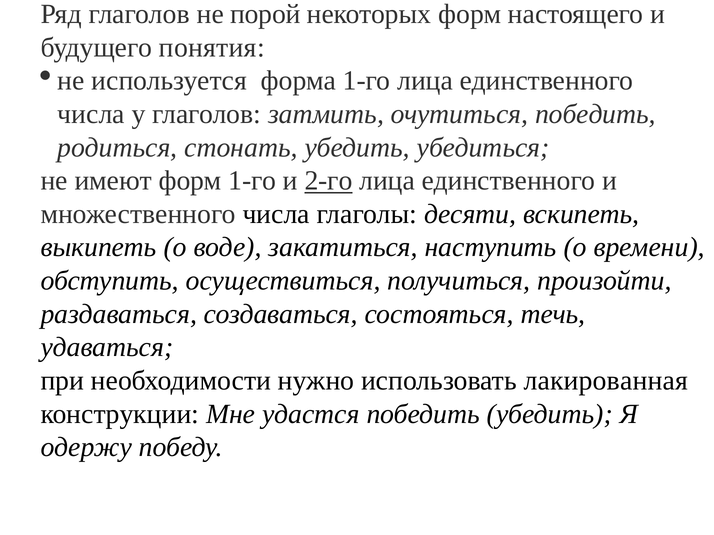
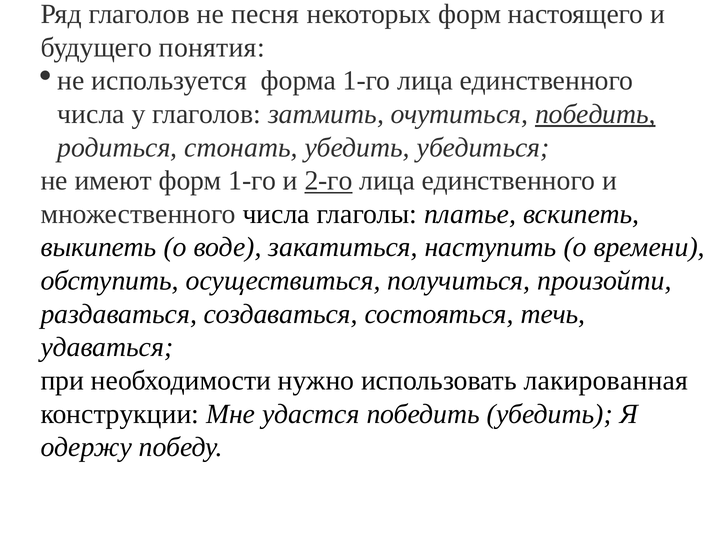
порой: порой -> песня
победить at (595, 114) underline: none -> present
десяти: десяти -> платье
